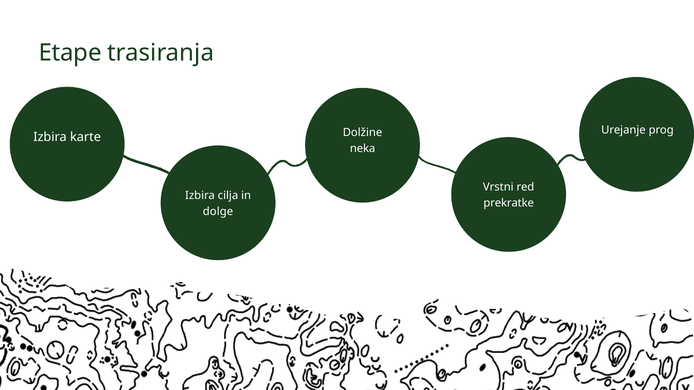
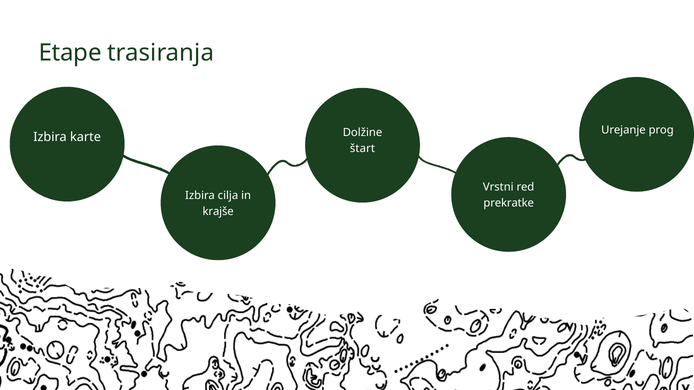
neka: neka -> štart
dolge: dolge -> krajše
